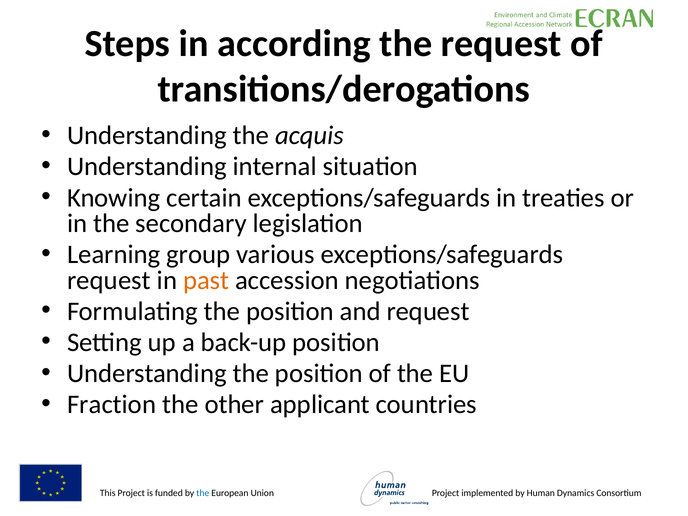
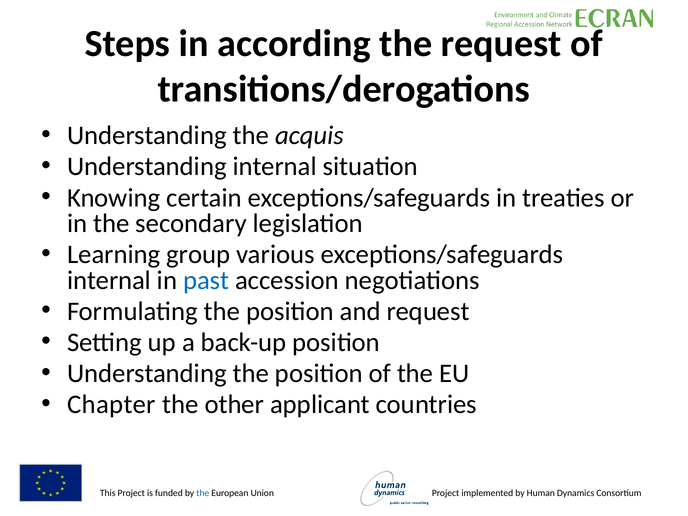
request at (109, 280): request -> internal
past colour: orange -> blue
Fraction: Fraction -> Chapter
